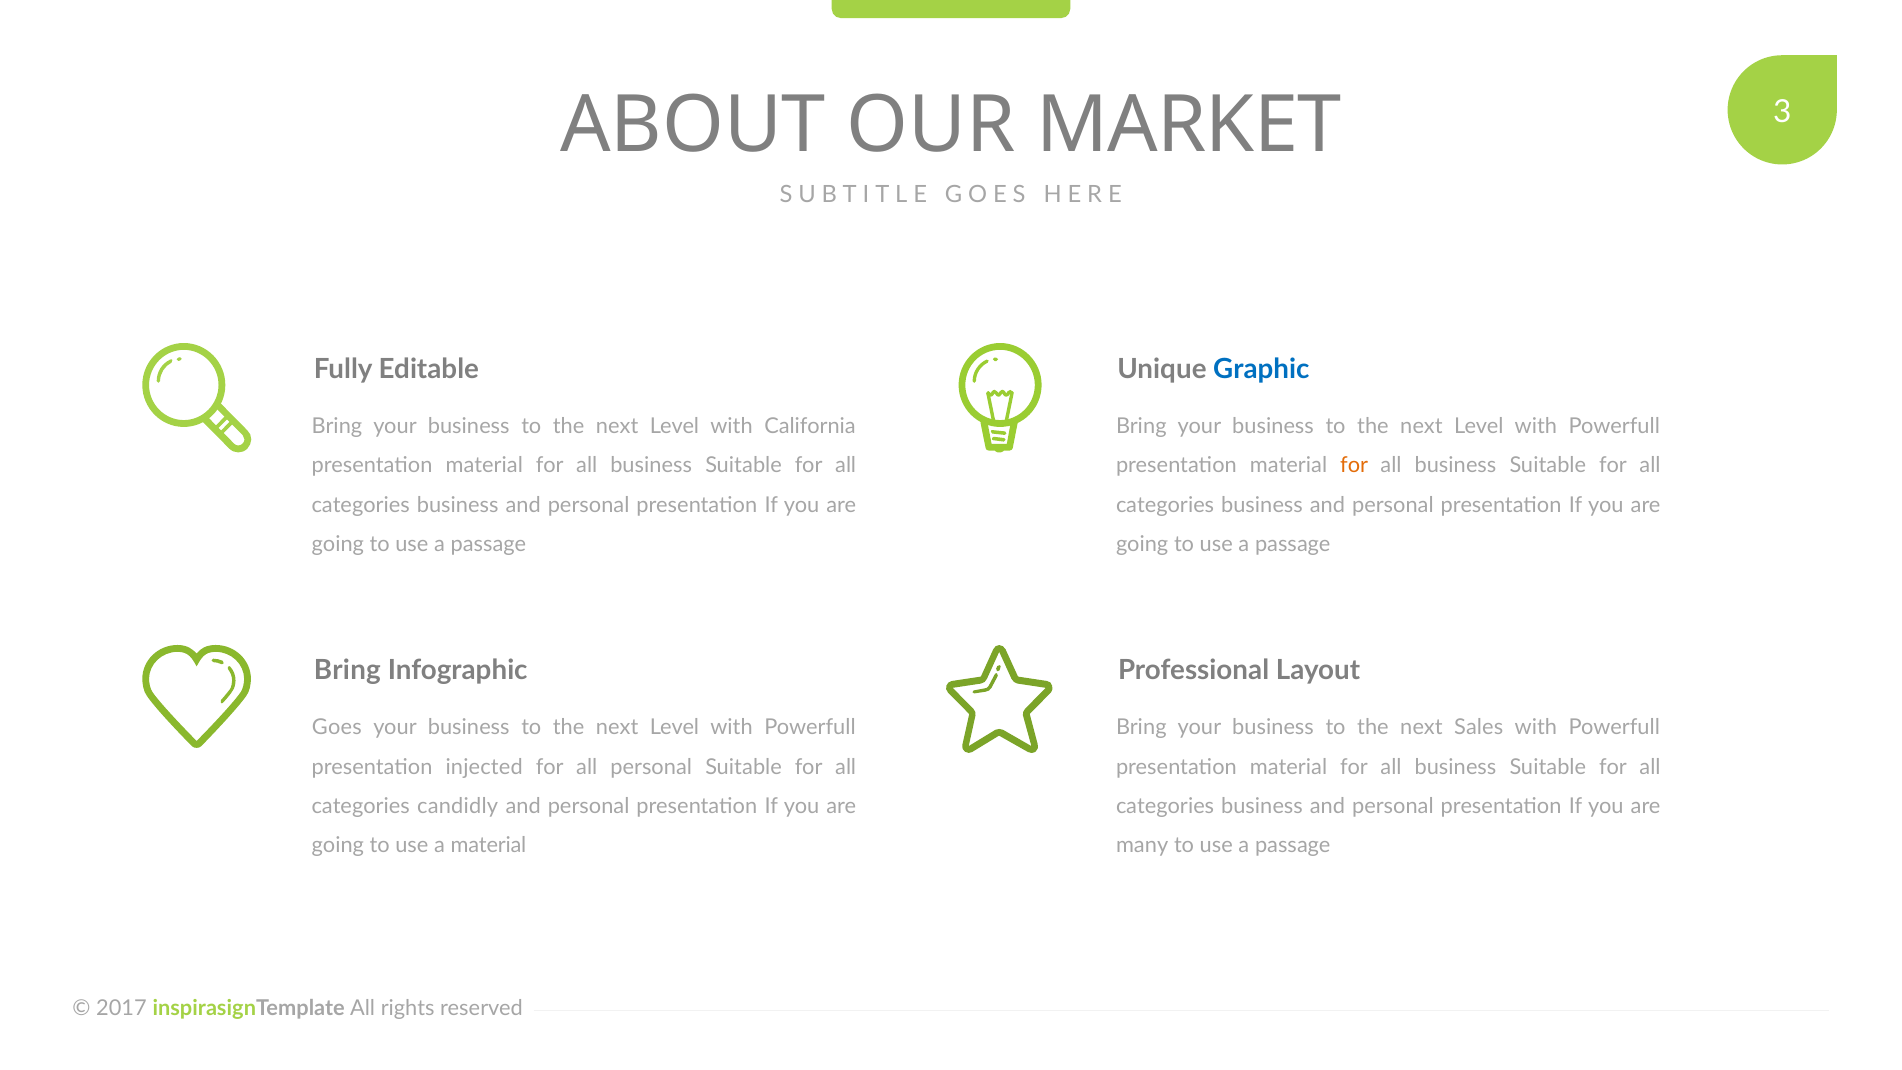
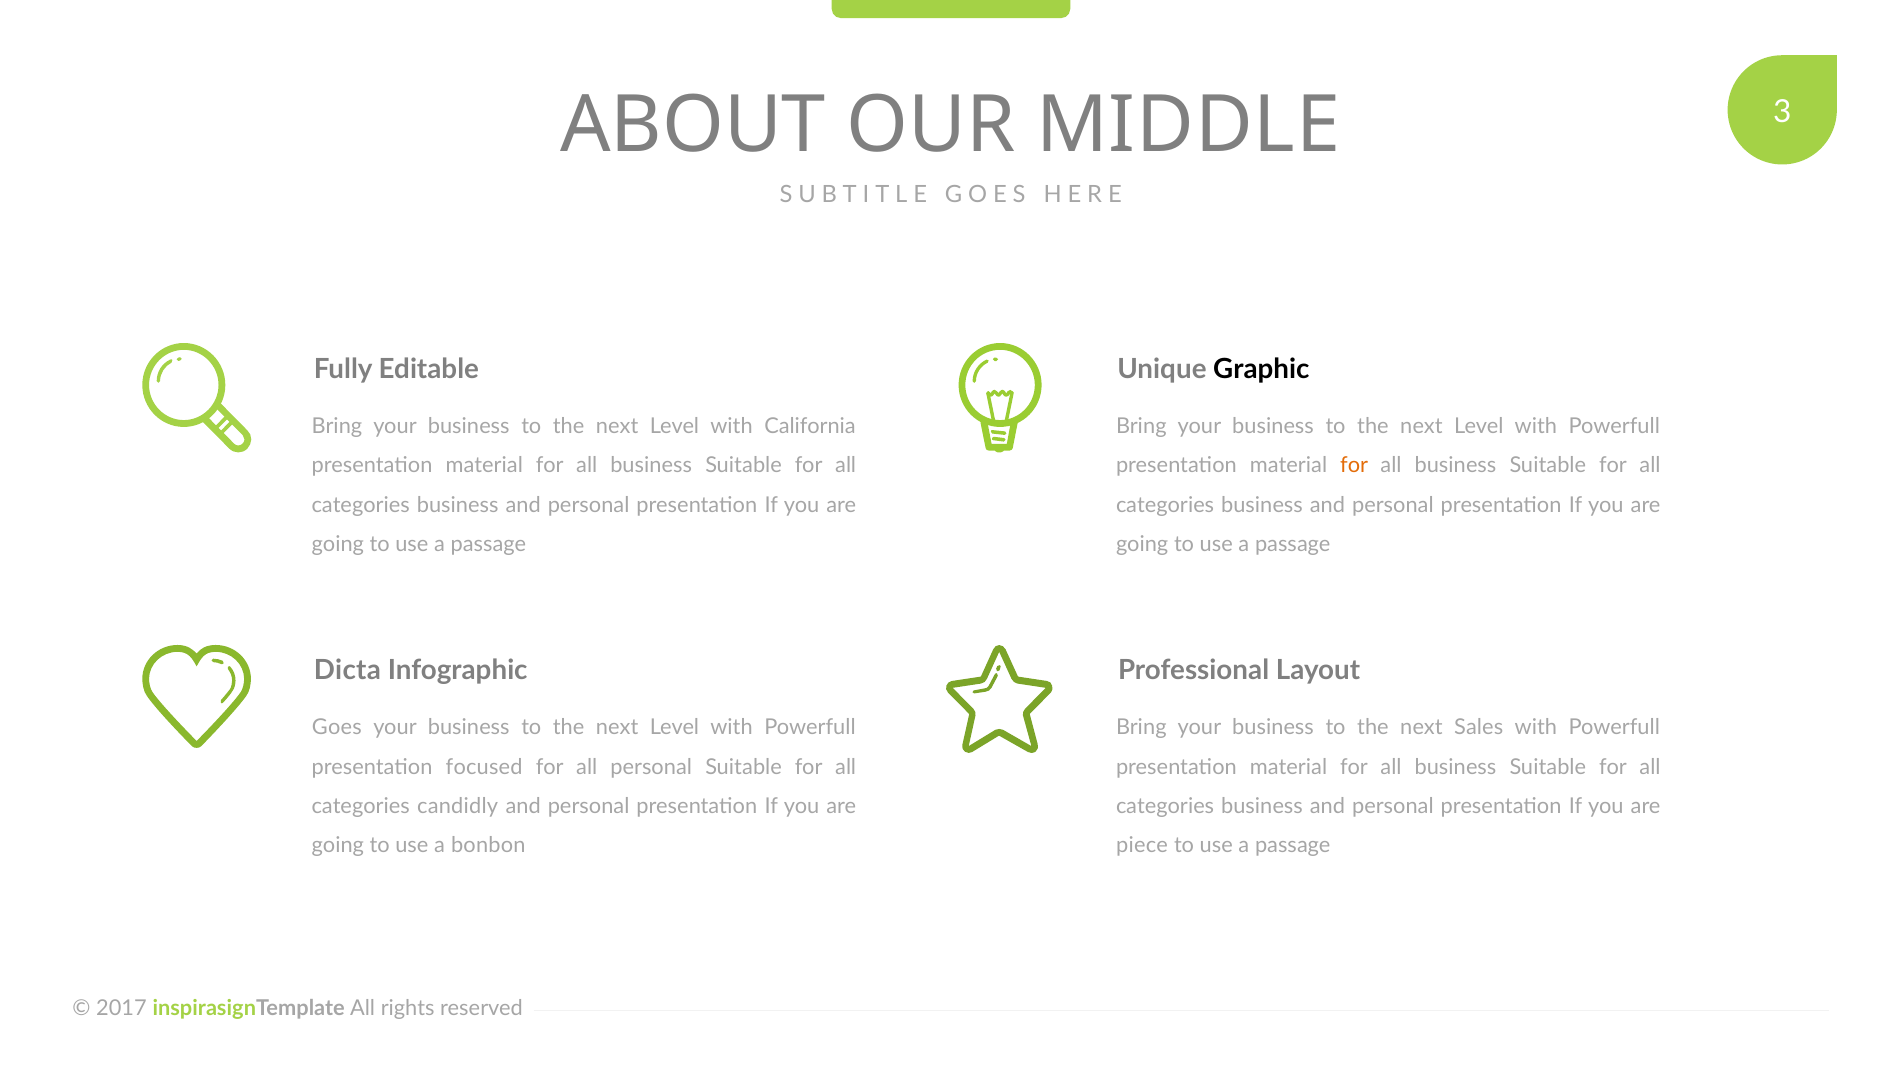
MARKET: MARKET -> MIDDLE
Graphic colour: blue -> black
Bring at (347, 671): Bring -> Dicta
injected: injected -> focused
a material: material -> bonbon
many: many -> piece
